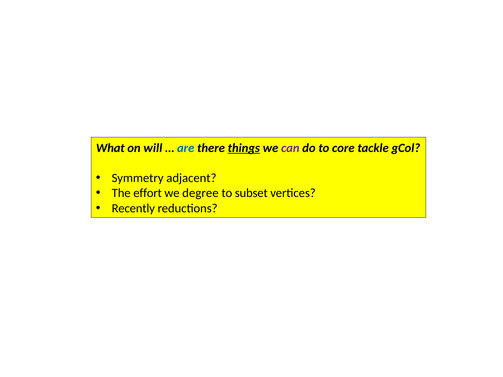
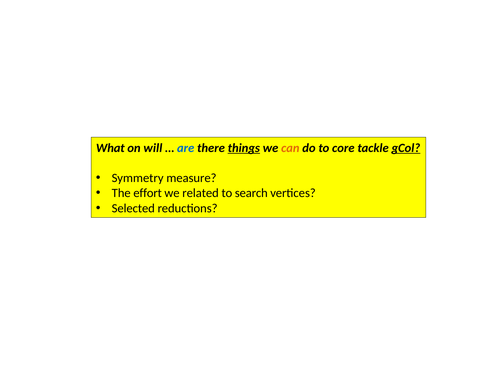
can colour: purple -> orange
gCol underline: none -> present
adjacent: adjacent -> measure
degree: degree -> related
subset: subset -> search
Recently: Recently -> Selected
